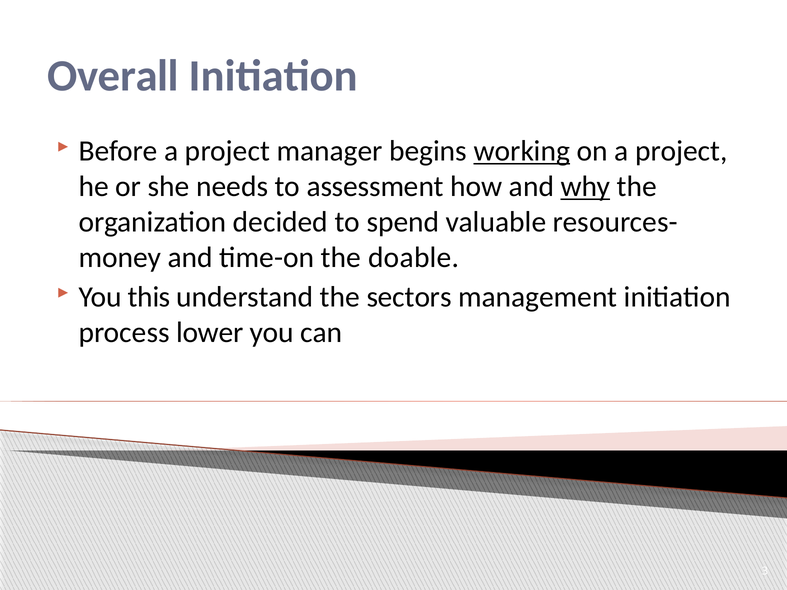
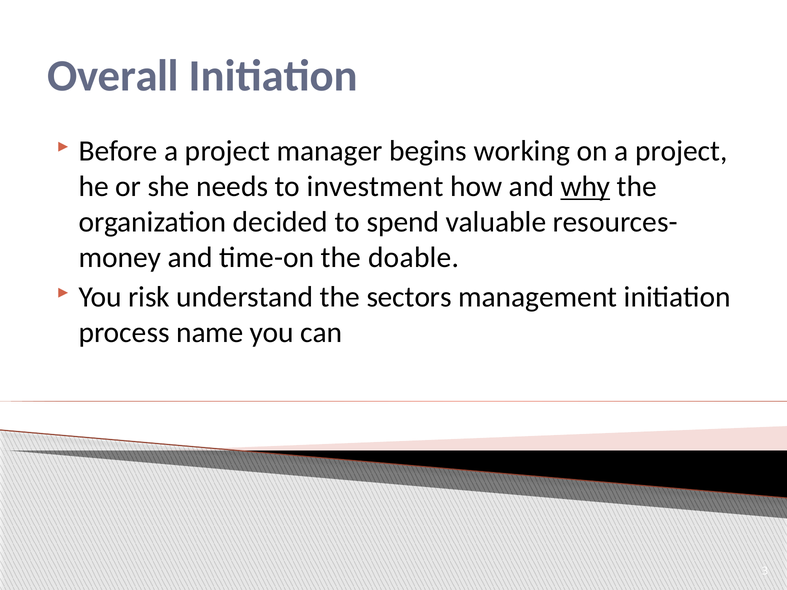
working underline: present -> none
assessment: assessment -> investment
this: this -> risk
lower: lower -> name
